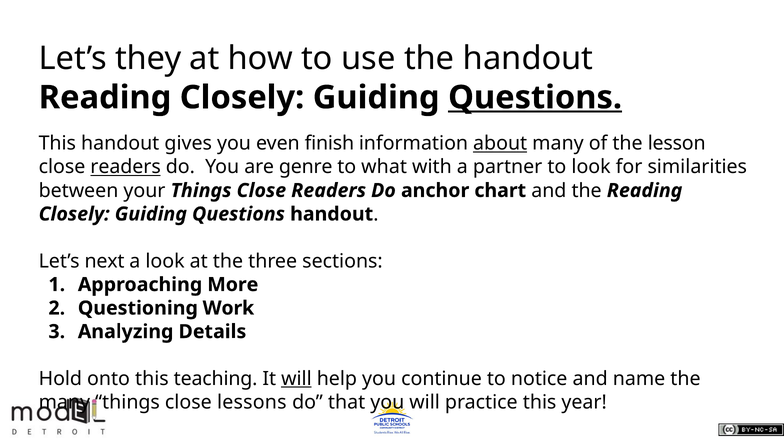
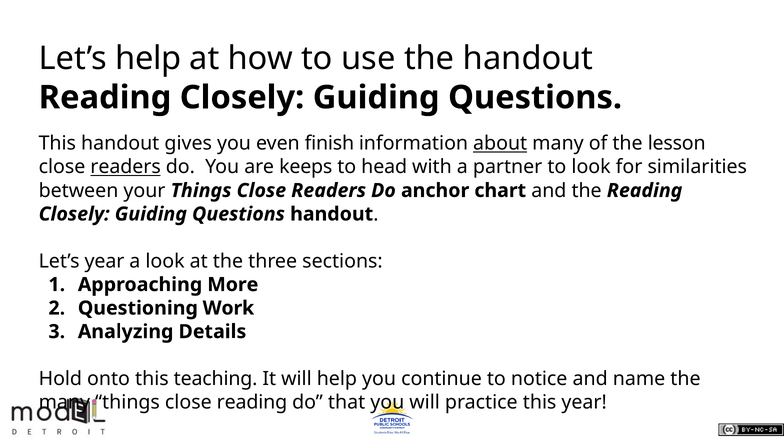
Let’s they: they -> help
Questions at (535, 98) underline: present -> none
genre: genre -> keeps
what: what -> head
Let’s next: next -> year
will at (296, 379) underline: present -> none
close lessons: lessons -> reading
